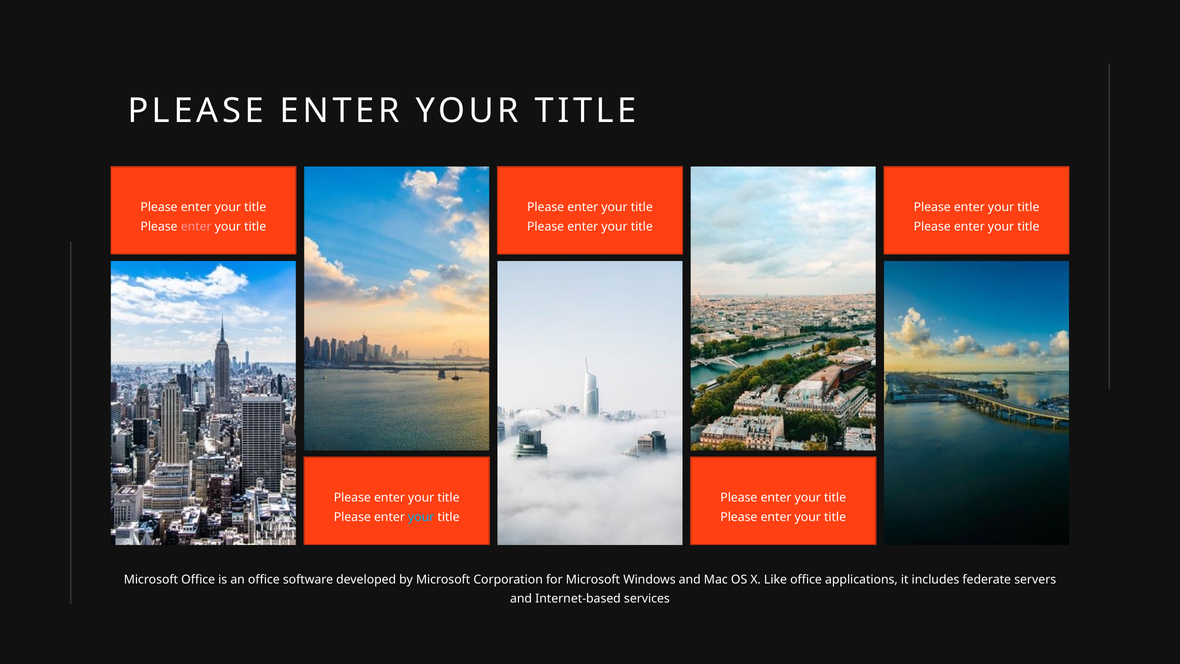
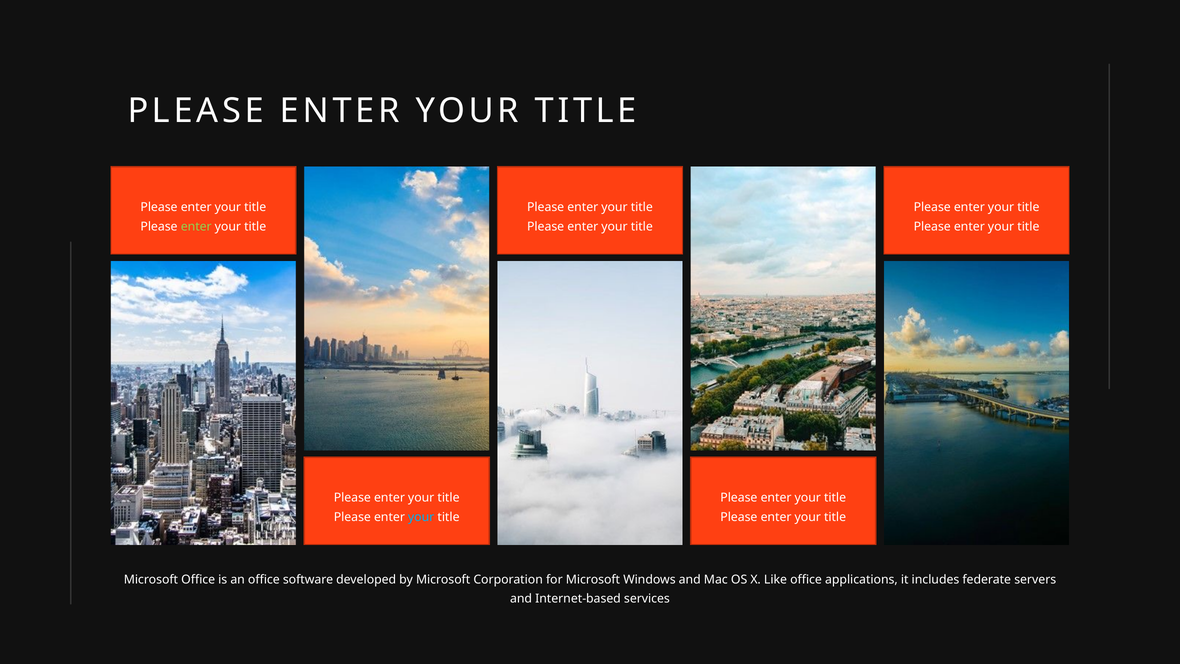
enter at (196, 226) colour: pink -> light green
